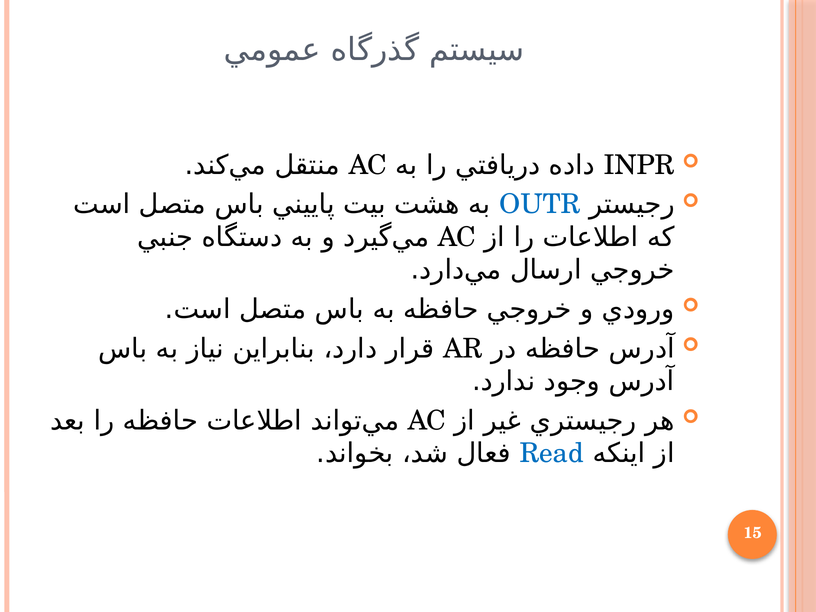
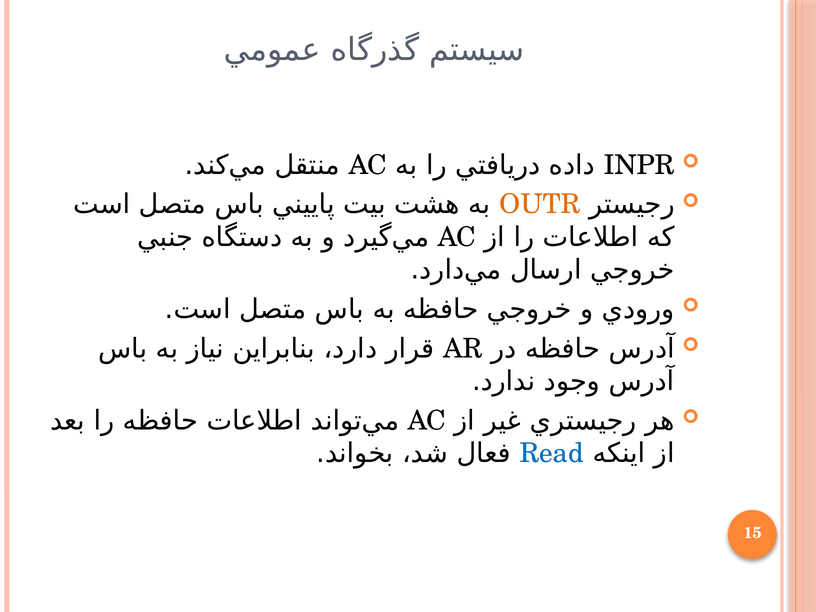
OUTR colour: blue -> orange
